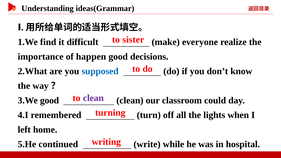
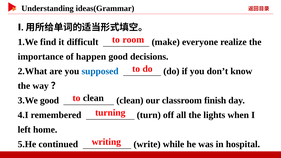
sister: sister -> room
clean at (93, 98) colour: purple -> black
could: could -> finish
